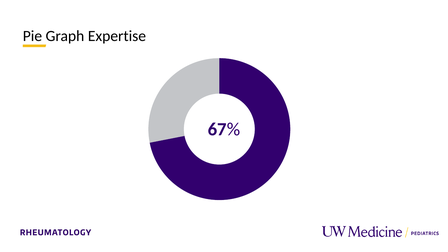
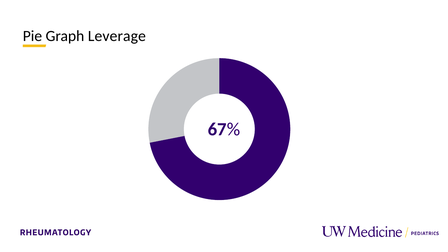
Expertise: Expertise -> Leverage
